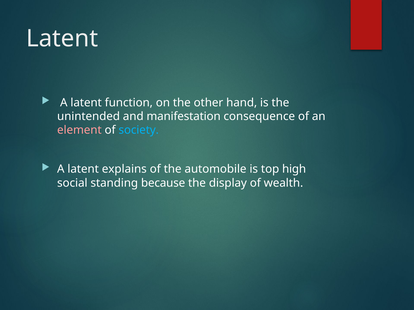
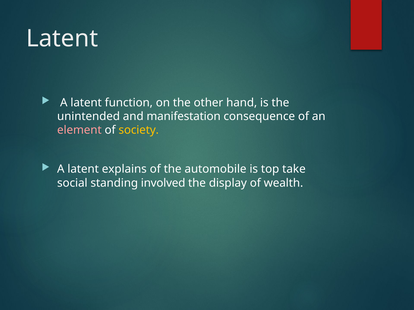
society colour: light blue -> yellow
high: high -> take
because: because -> involved
